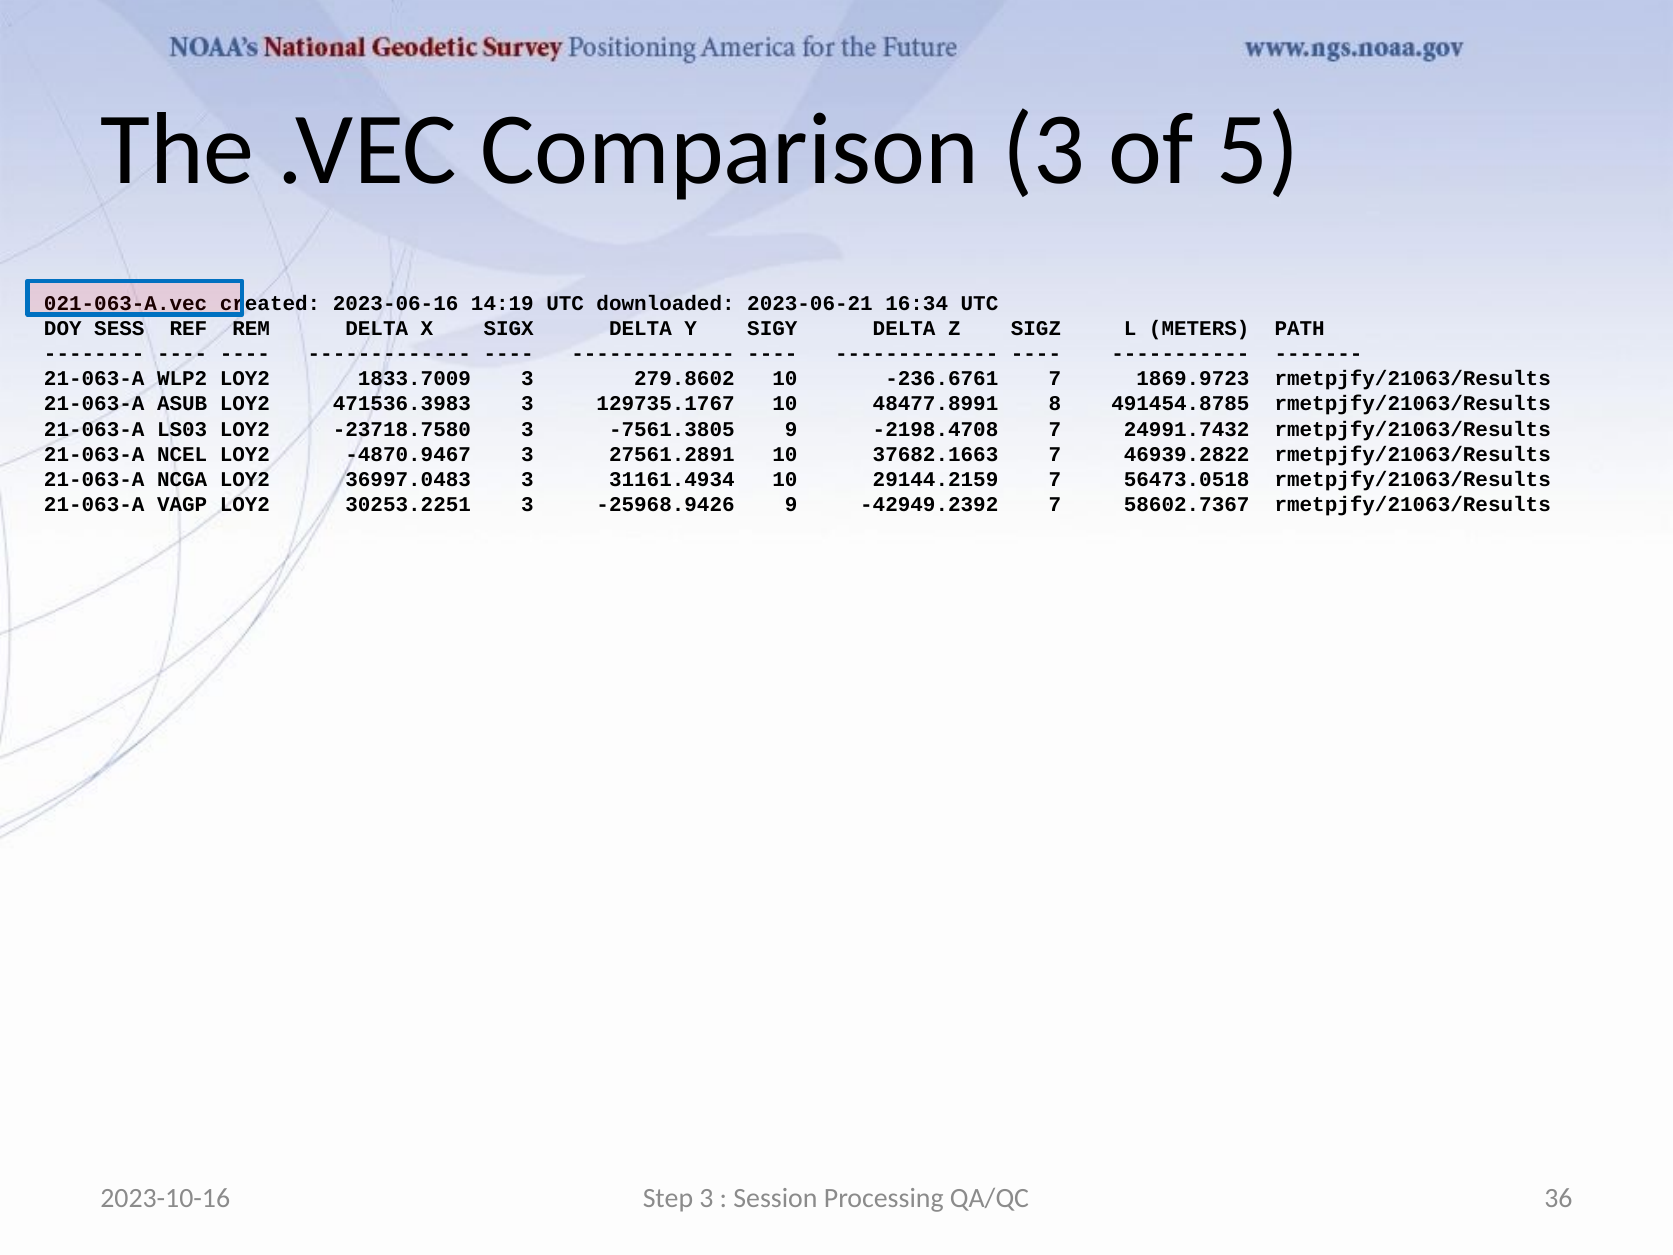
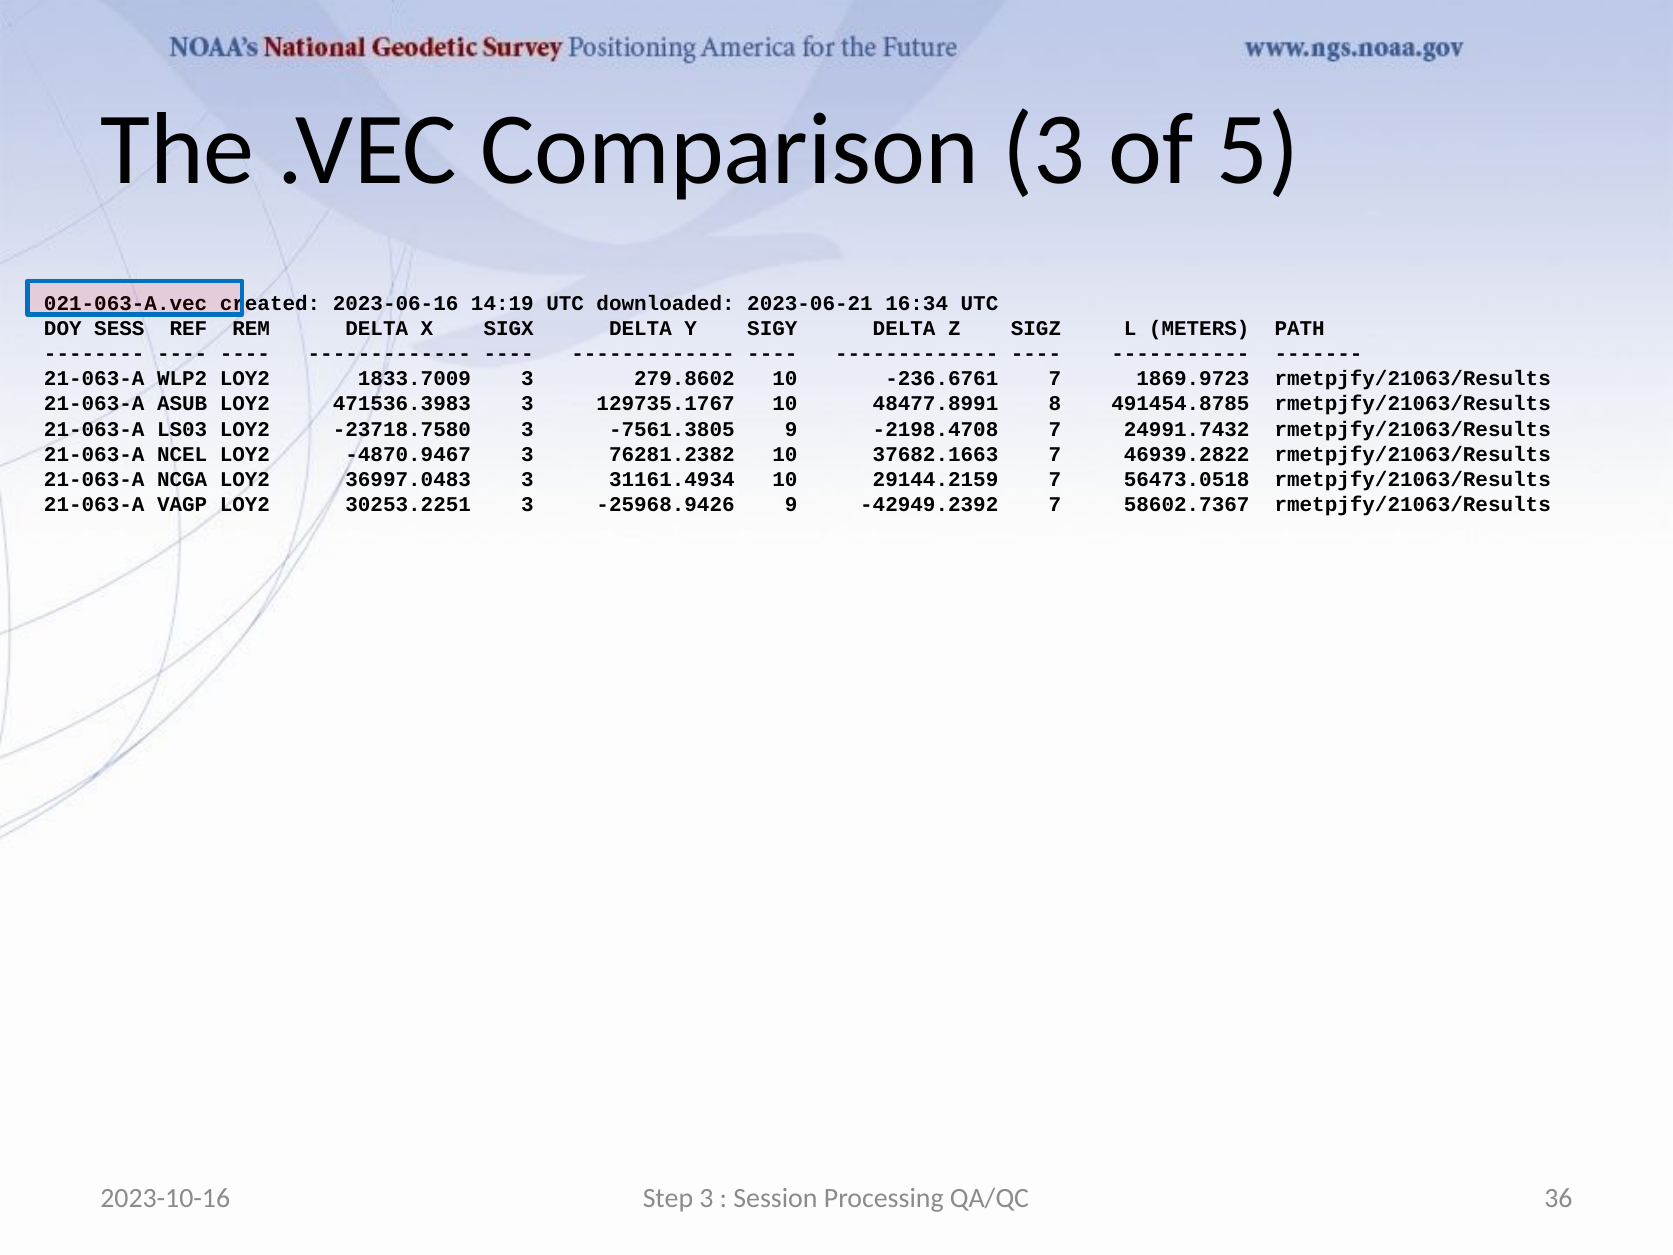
27561.2891: 27561.2891 -> 76281.2382
